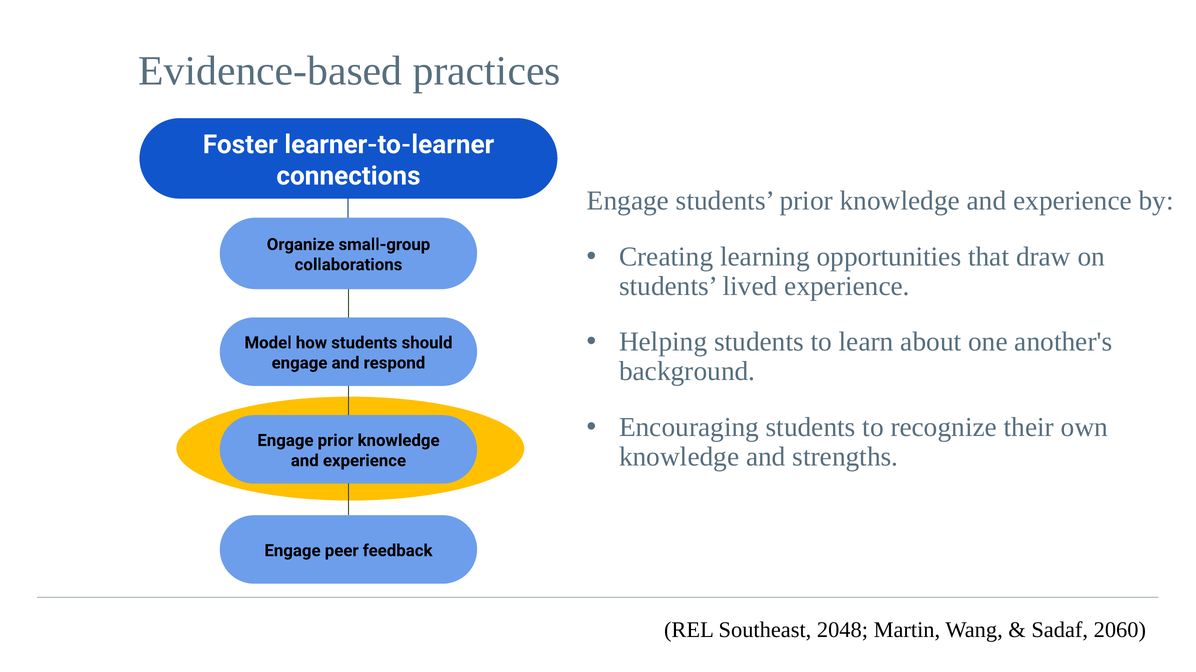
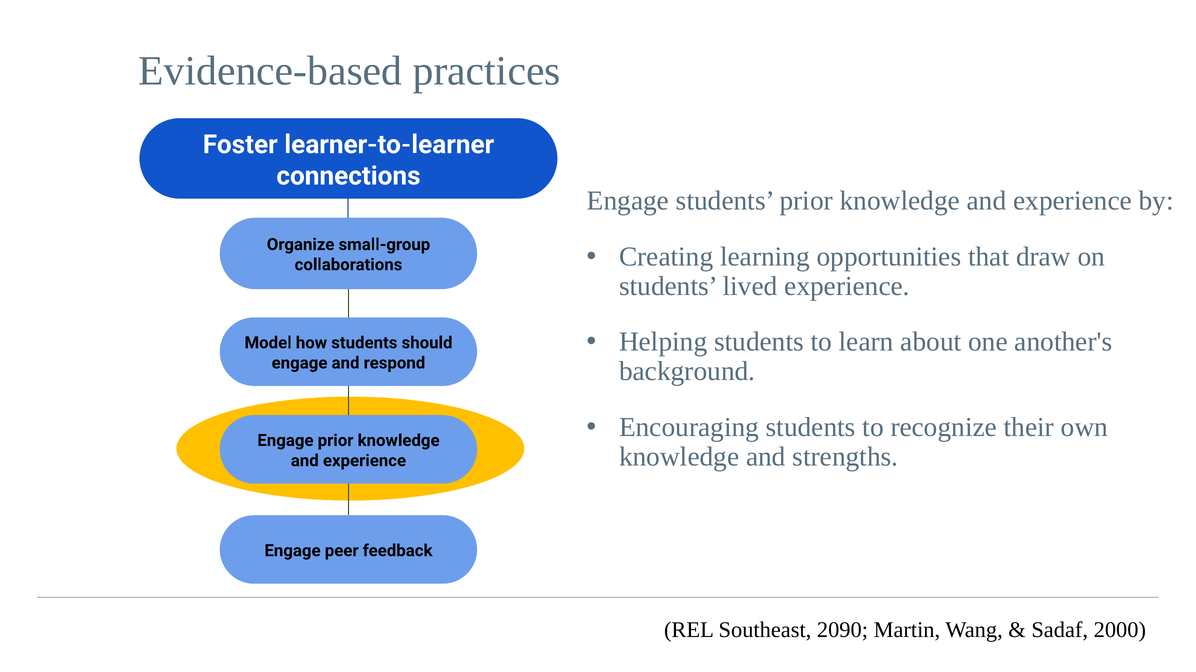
2048: 2048 -> 2090
2060: 2060 -> 2000
